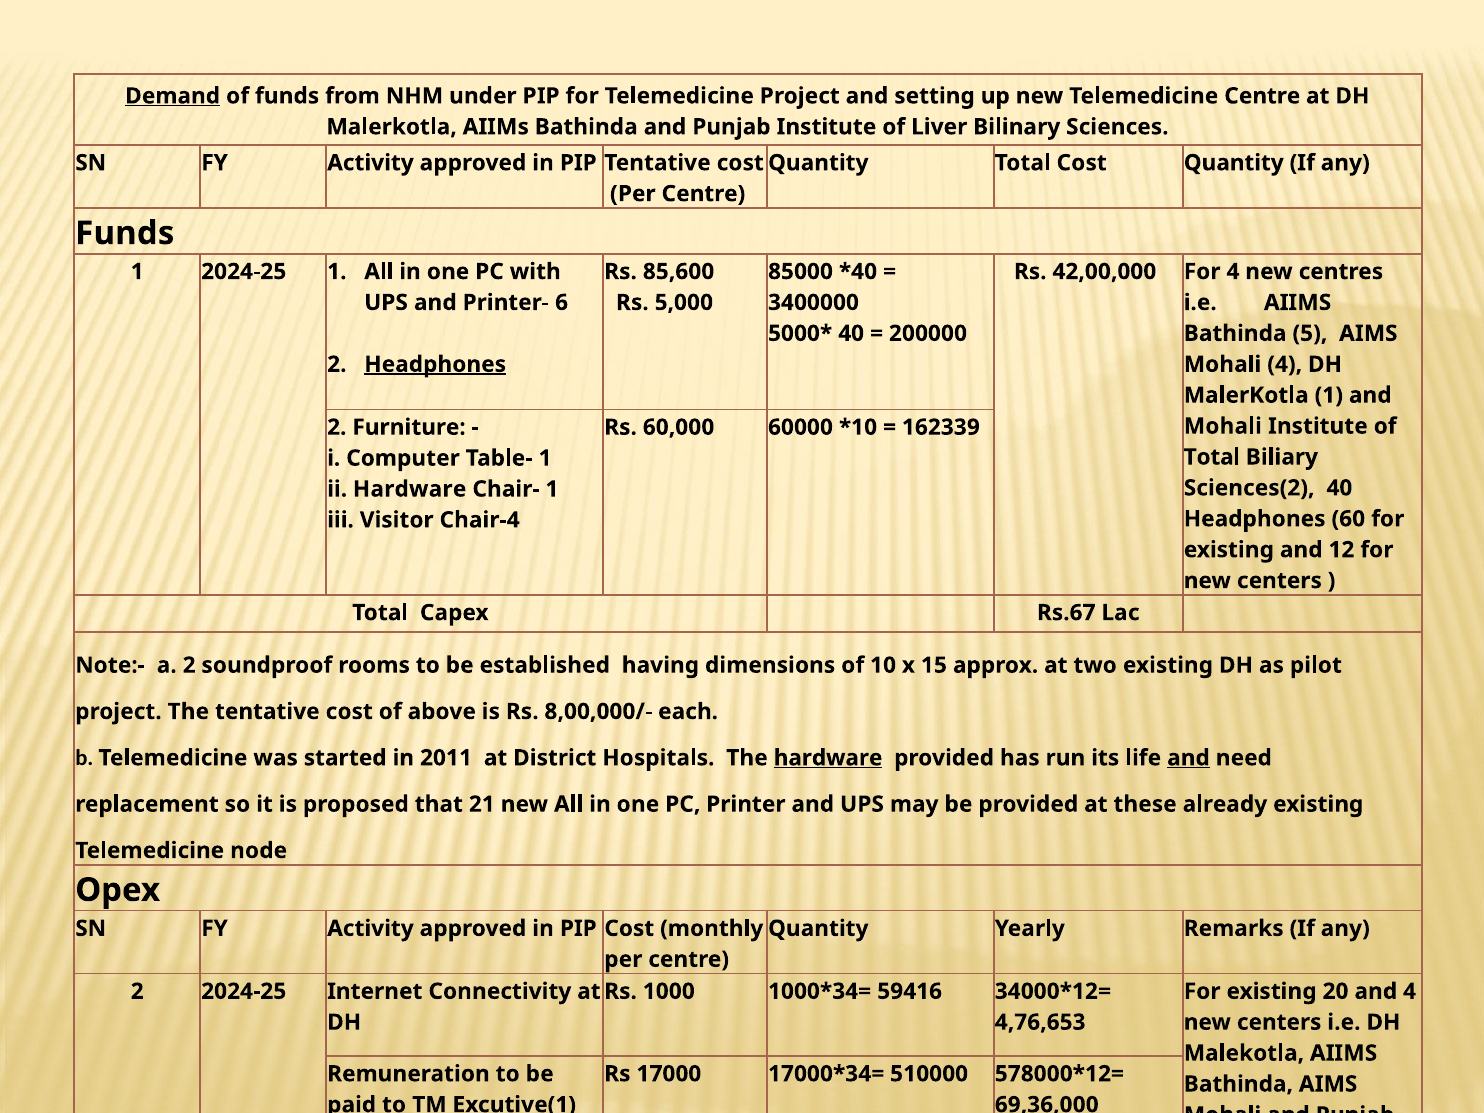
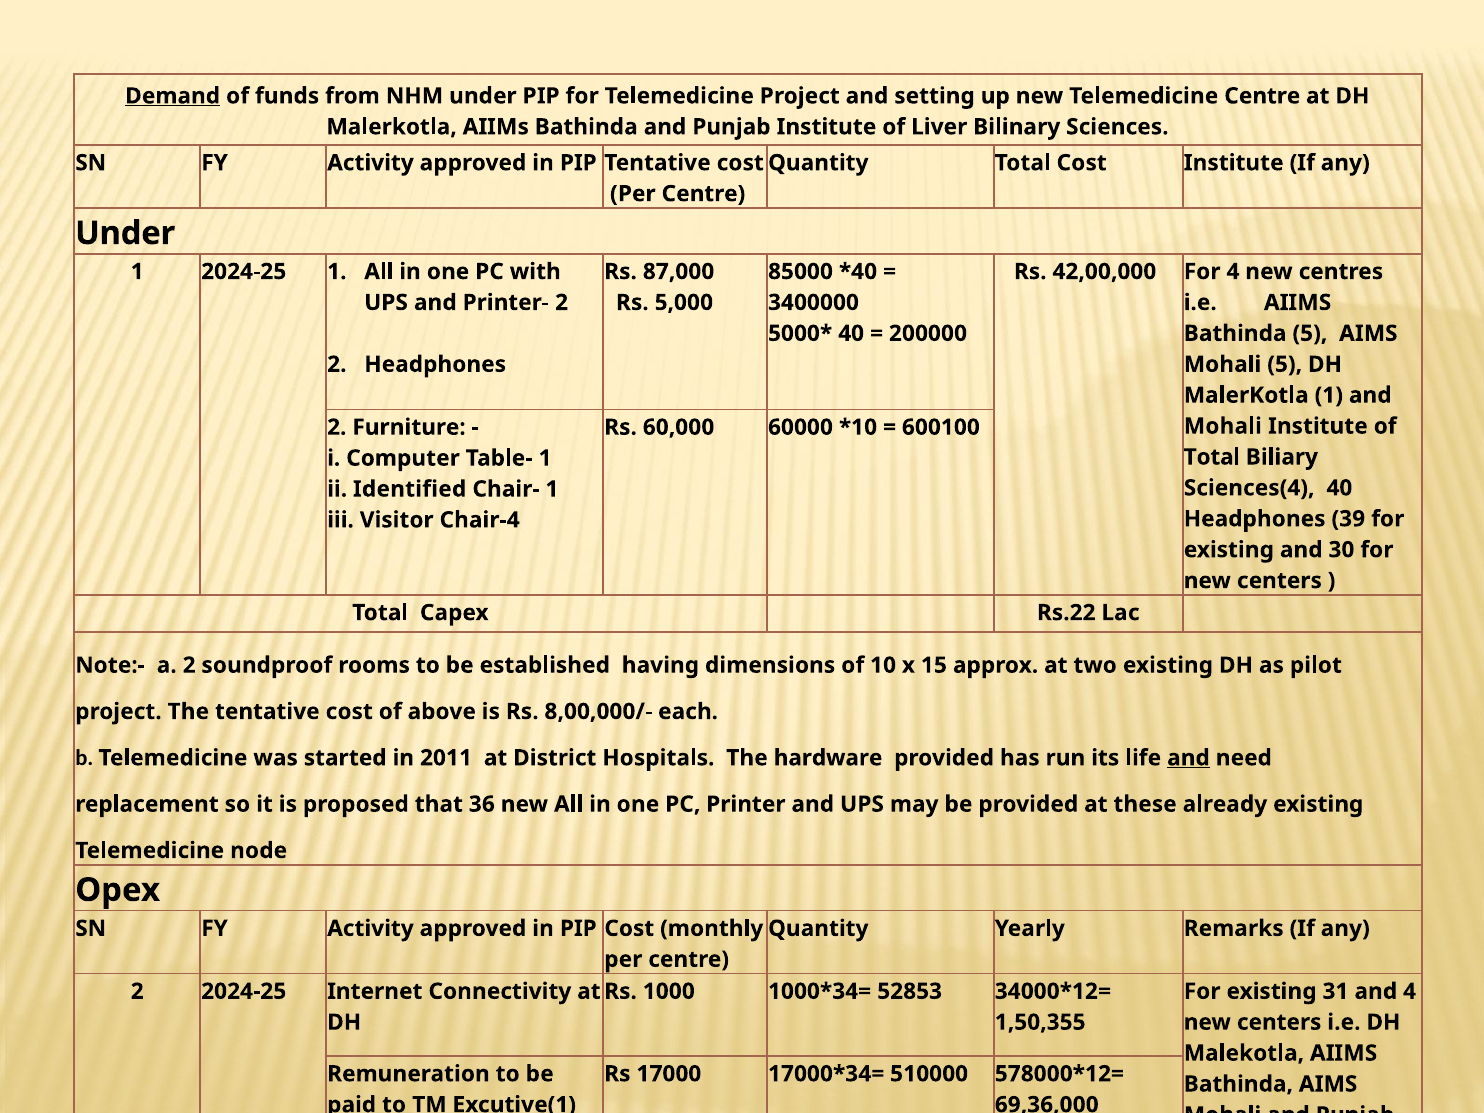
Cost Quantity: Quantity -> Institute
Funds at (125, 233): Funds -> Under
85,600: 85,600 -> 87,000
Printer- 6: 6 -> 2
Headphones at (435, 364) underline: present -> none
Mohali 4: 4 -> 5
162339: 162339 -> 600100
Sciences(2: Sciences(2 -> Sciences(4
ii Hardware: Hardware -> Identified
60: 60 -> 39
12: 12 -> 30
Rs.67: Rs.67 -> Rs.22
hardware at (828, 758) underline: present -> none
21: 21 -> 36
59416: 59416 -> 52853
20: 20 -> 31
4,76,653: 4,76,653 -> 1,50,355
